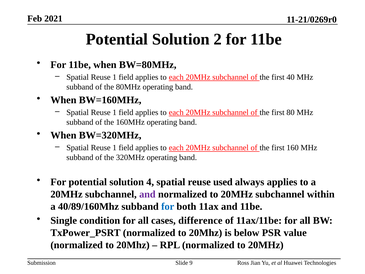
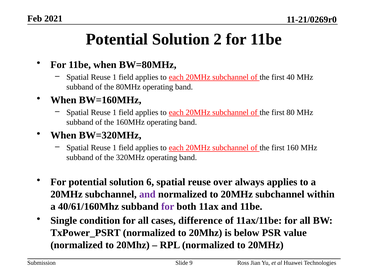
4: 4 -> 6
used: used -> over
40/89/160Mhz: 40/89/160Mhz -> 40/61/160Mhz
for at (168, 206) colour: blue -> purple
